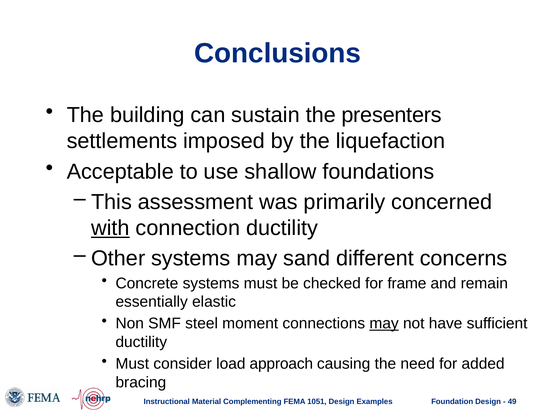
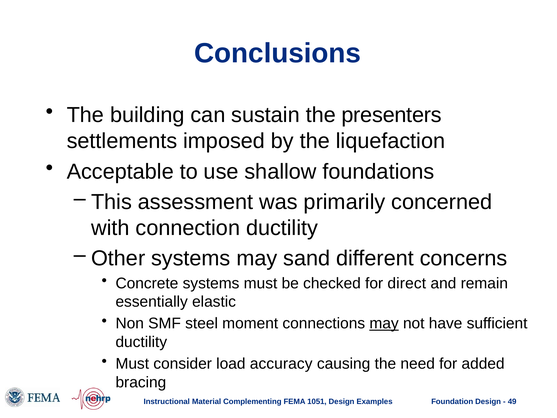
with underline: present -> none
frame: frame -> direct
approach: approach -> accuracy
